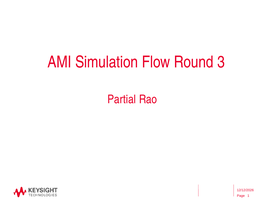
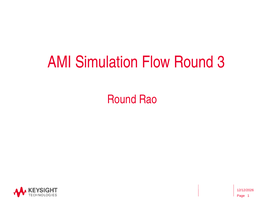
Partial at (122, 99): Partial -> Round
